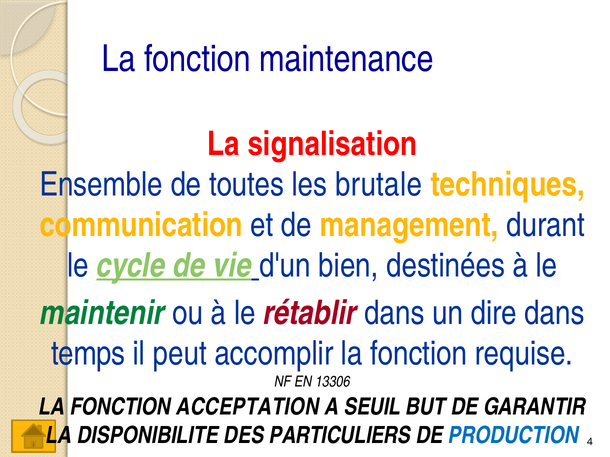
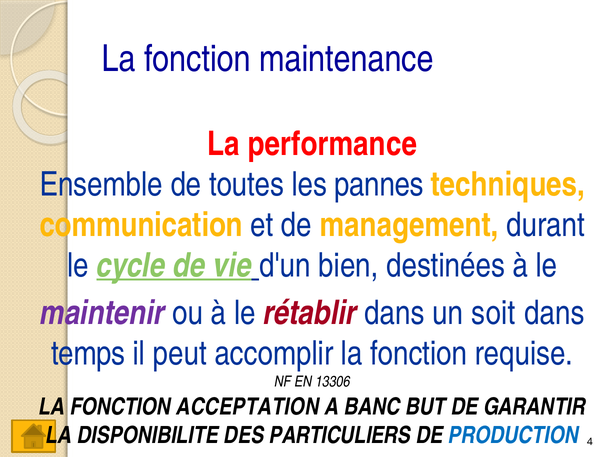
signalisation: signalisation -> performance
brutale: brutale -> pannes
maintenir colour: green -> purple
dire: dire -> soit
SEUIL: SEUIL -> BANC
